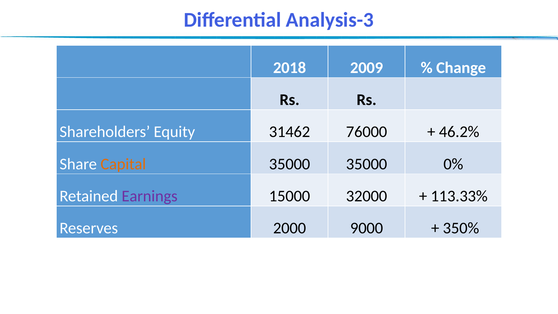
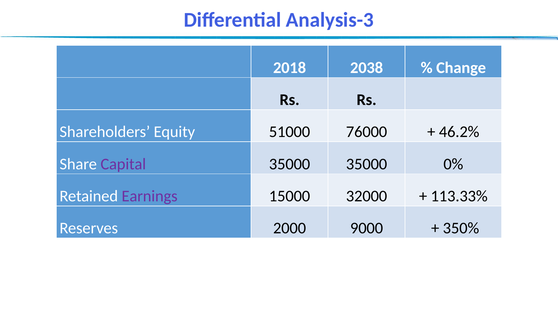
2009: 2009 -> 2038
31462: 31462 -> 51000
Capital colour: orange -> purple
